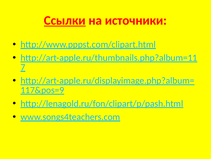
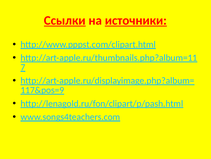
источники underline: none -> present
